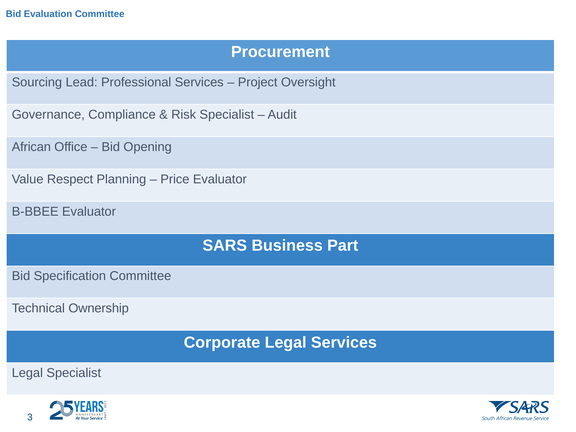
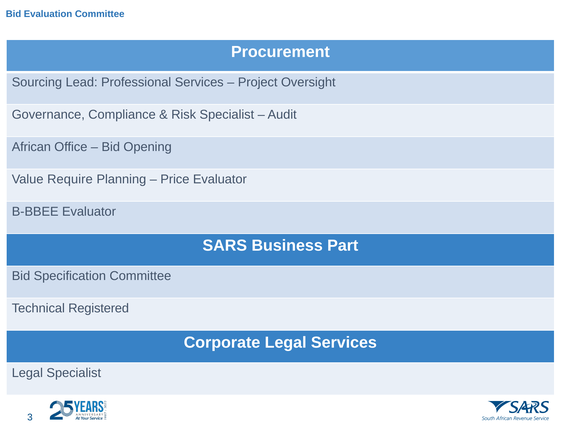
Respect: Respect -> Require
Ownership: Ownership -> Registered
